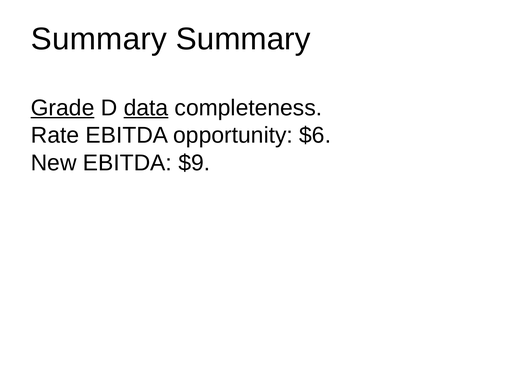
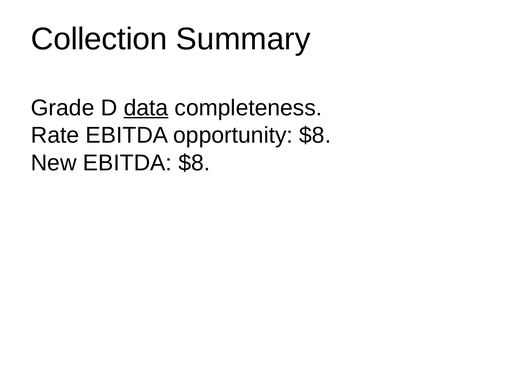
Summary at (99, 39): Summary -> Collection
Grade underline: present -> none
opportunity $6: $6 -> $8
EBITDA $9: $9 -> $8
